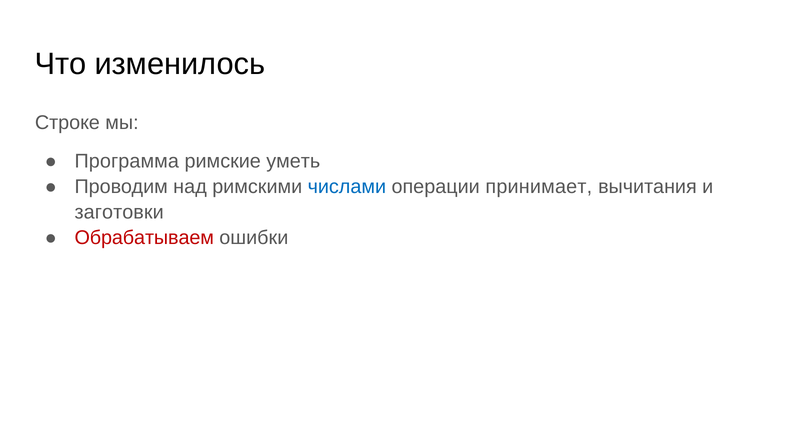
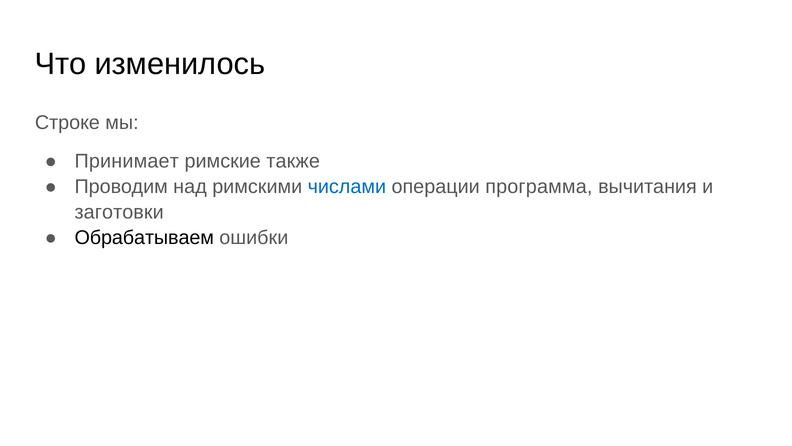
Программа: Программа -> Принимает
уметь: уметь -> также
принимает: принимает -> программа
Обрабатываем colour: red -> black
